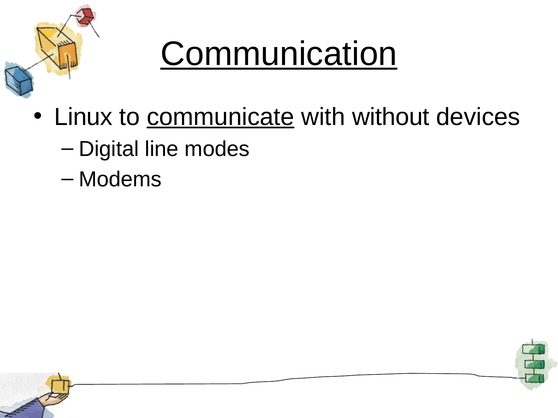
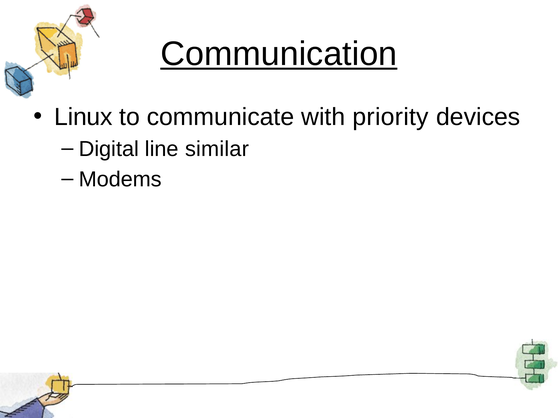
communicate underline: present -> none
without: without -> priority
modes: modes -> similar
